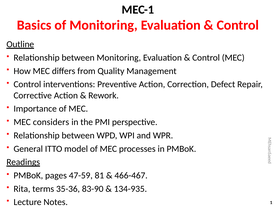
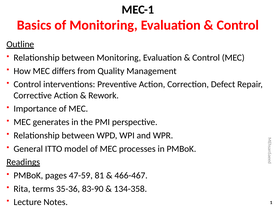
considers: considers -> generates
134-935: 134-935 -> 134-358
